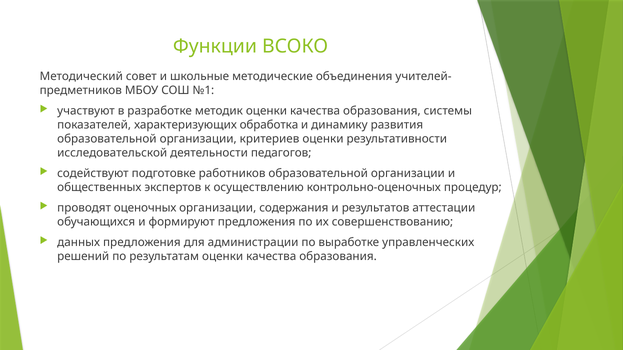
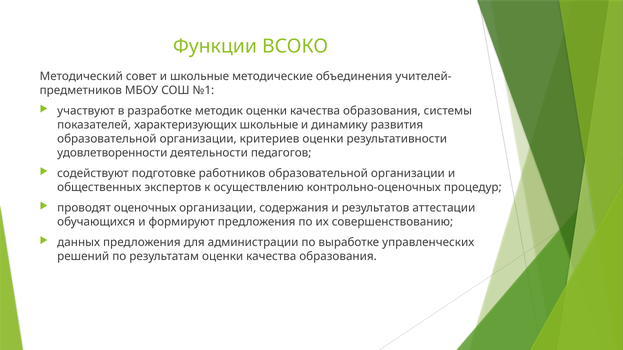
характеризующих обработка: обработка -> школьные
исследовательской: исследовательской -> удовлетворенности
